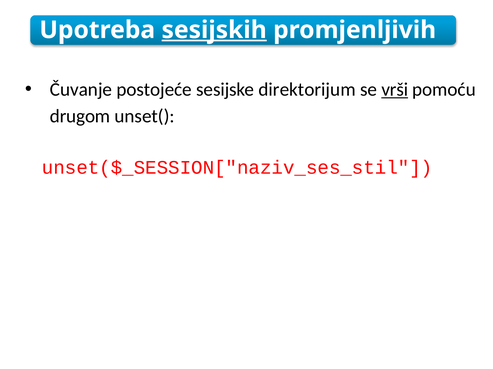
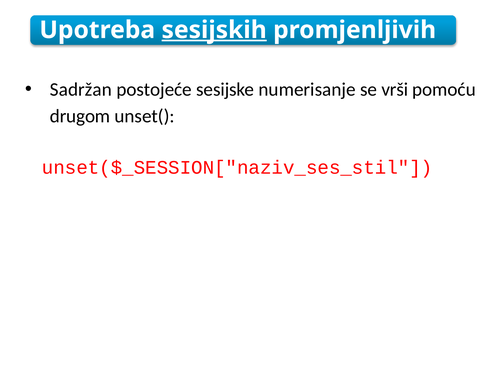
Čuvanje: Čuvanje -> Sadržan
direktorijum: direktorijum -> numerisanje
vrši underline: present -> none
